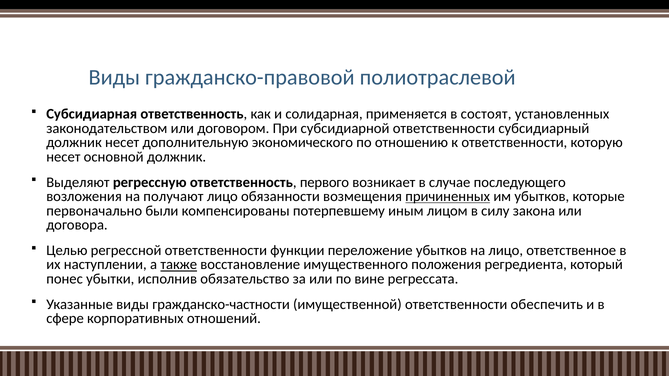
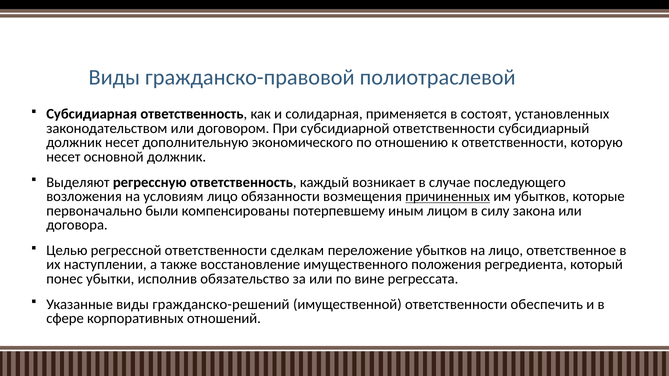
первого: первого -> каждый
получают: получают -> условиям
функции: функции -> сделкам
также underline: present -> none
гражданско-частности: гражданско-частности -> гражданско-решений
